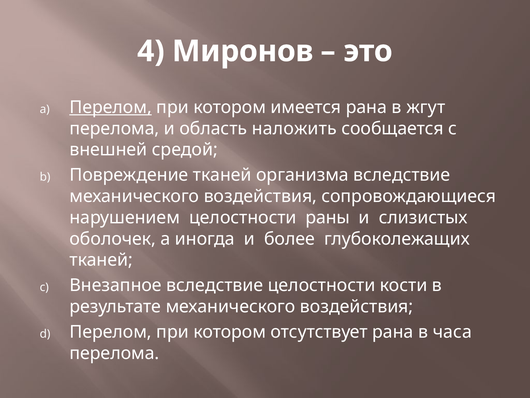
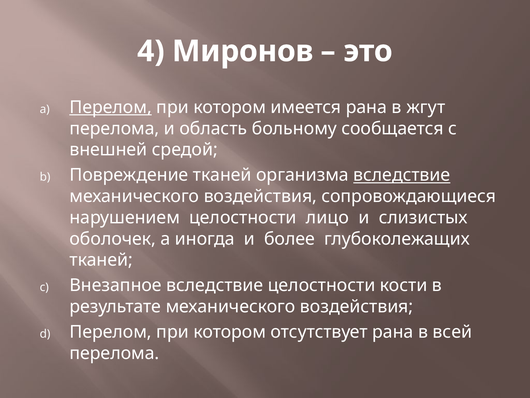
наложить: наложить -> больному
вследствие at (402, 175) underline: none -> present
раны: раны -> лицо
часа: часа -> всей
